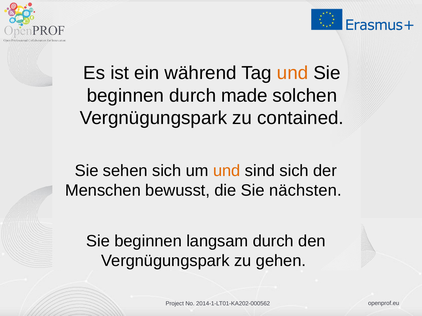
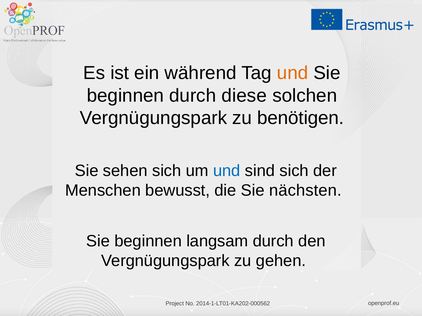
made: made -> diese
contained: contained -> benötigen
und at (227, 171) colour: orange -> blue
